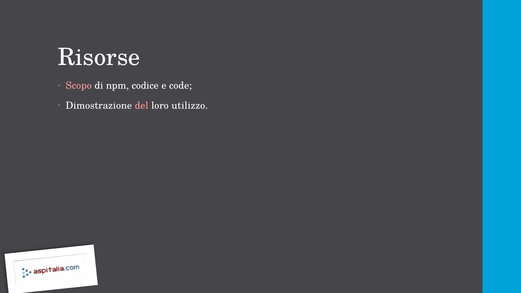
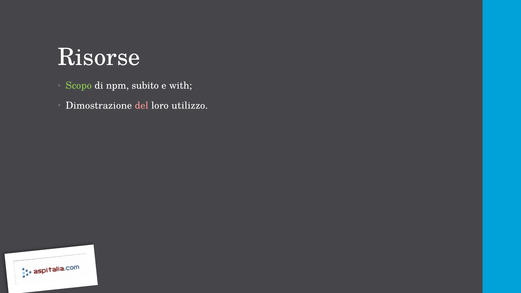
Scopo colour: pink -> light green
codice: codice -> subito
code: code -> with
